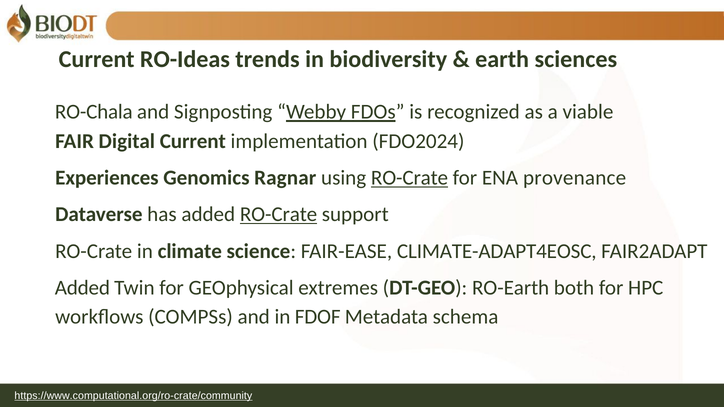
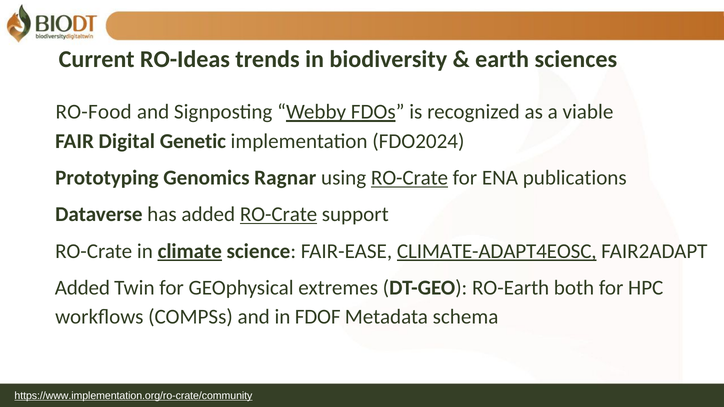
RO-Chala: RO-Chala -> RO-Food
Digital Current: Current -> Genetic
Experiences: Experiences -> Prototyping
provenance: provenance -> publications
climate underline: none -> present
CLIMATE-ADAPT4EOSC underline: none -> present
https://www.computational.org/ro-crate/community: https://www.computational.org/ro-crate/community -> https://www.implementation.org/ro-crate/community
